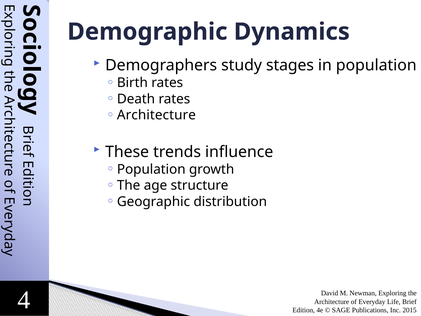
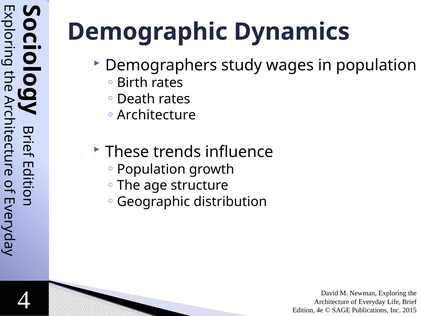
stages: stages -> wages
